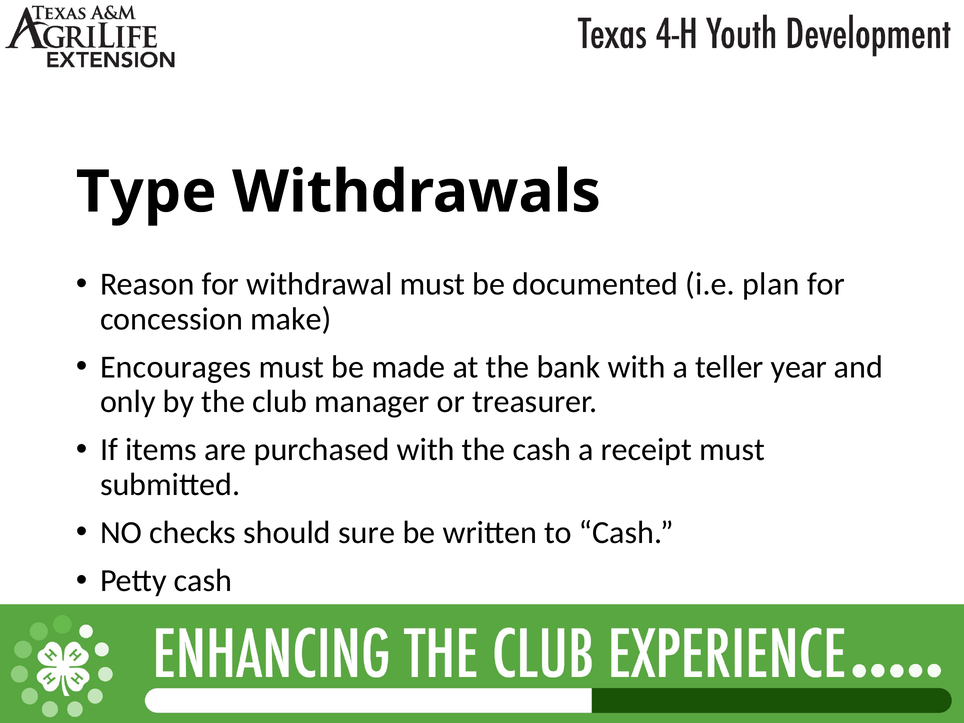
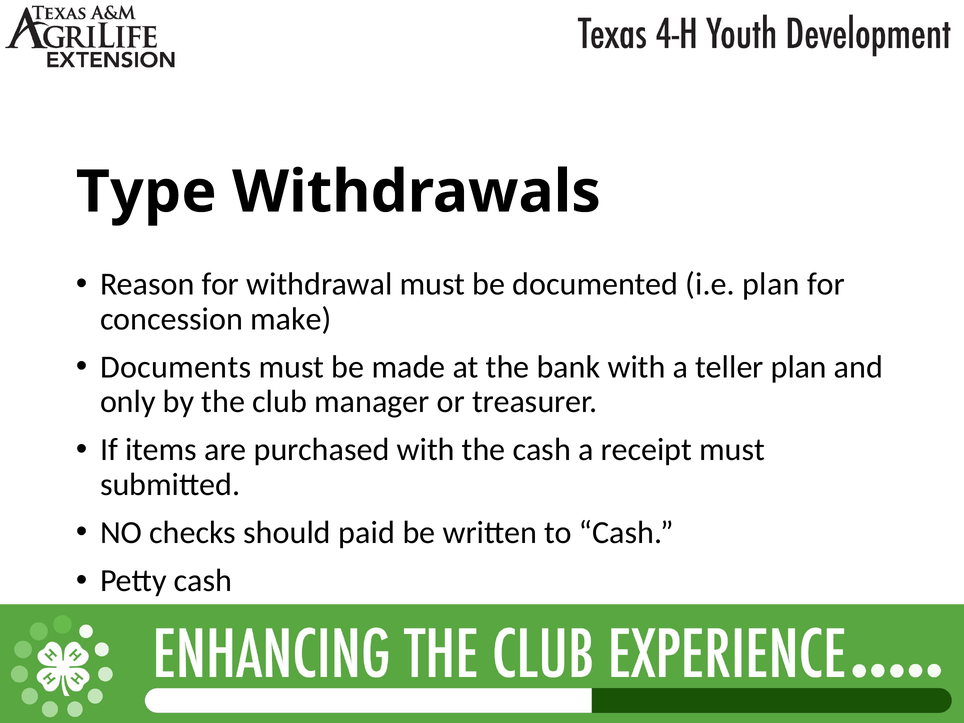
Encourages: Encourages -> Documents
teller year: year -> plan
sure: sure -> paid
